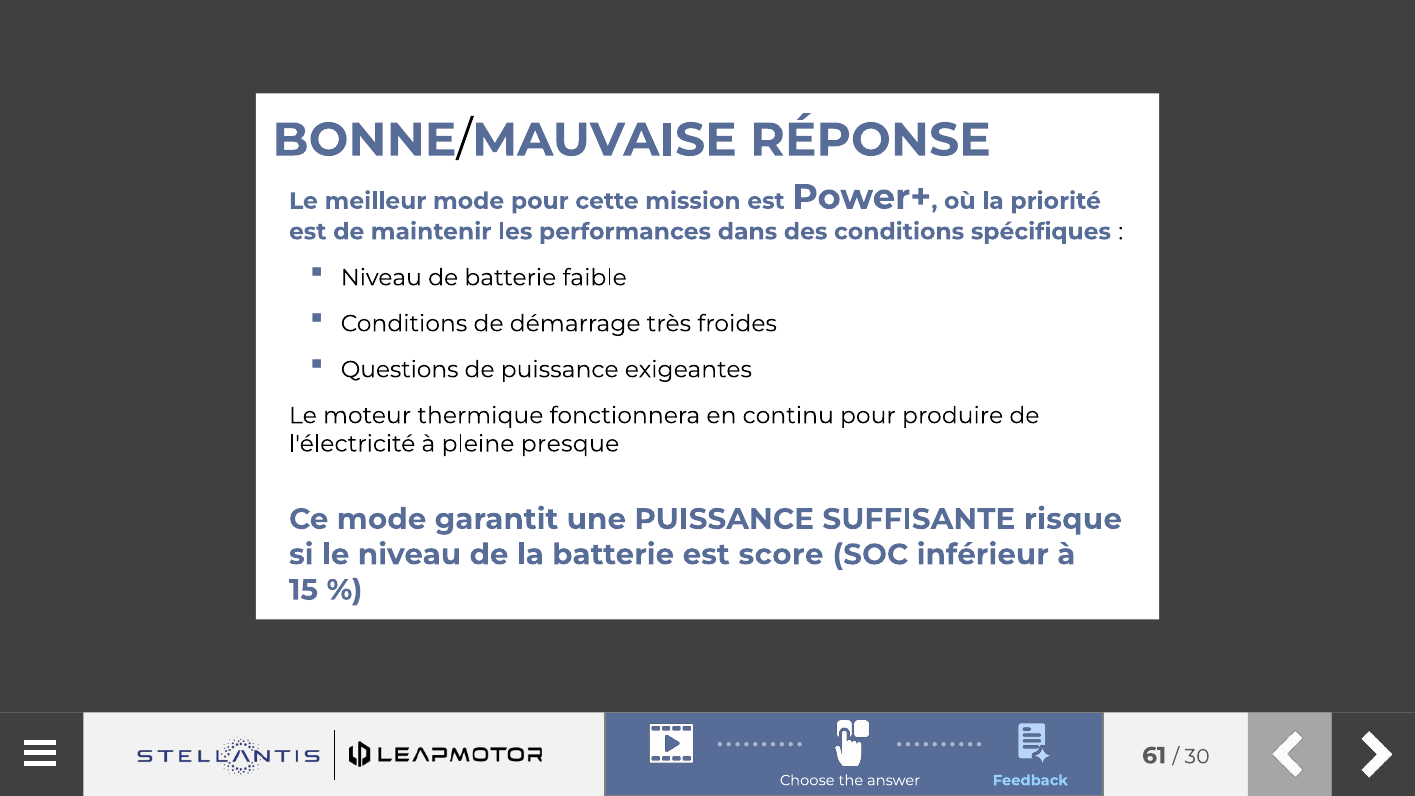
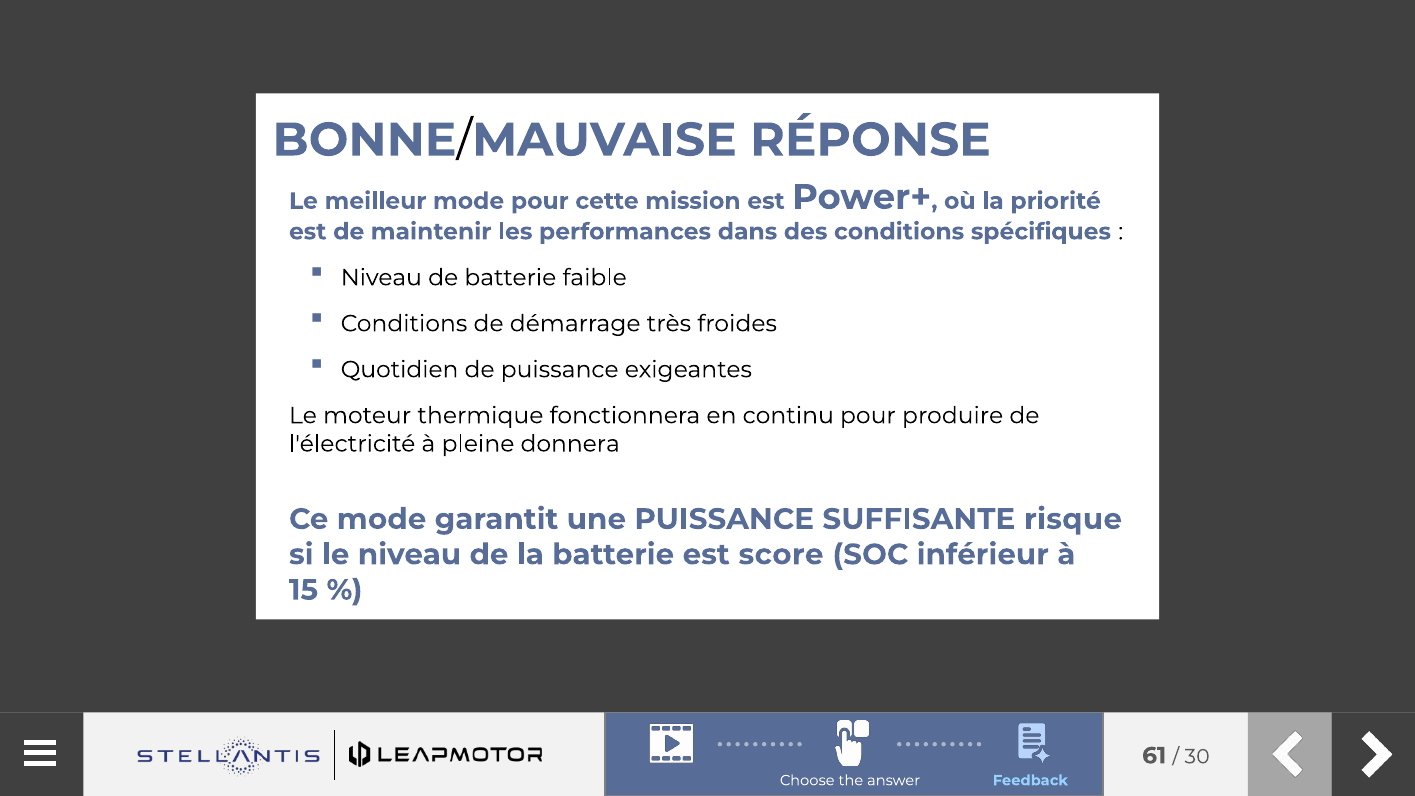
Questions: Questions -> Quotidien
presque: presque -> donnera
